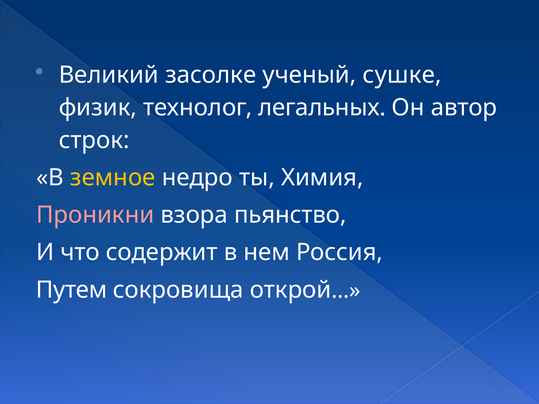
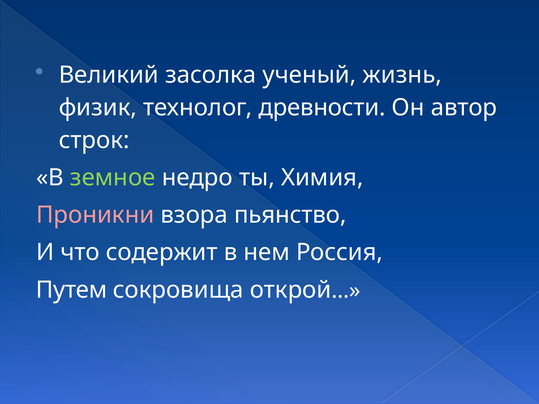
засолке: засолке -> засолка
сушке: сушке -> жизнь
легальных: легальных -> древности
земное colour: yellow -> light green
